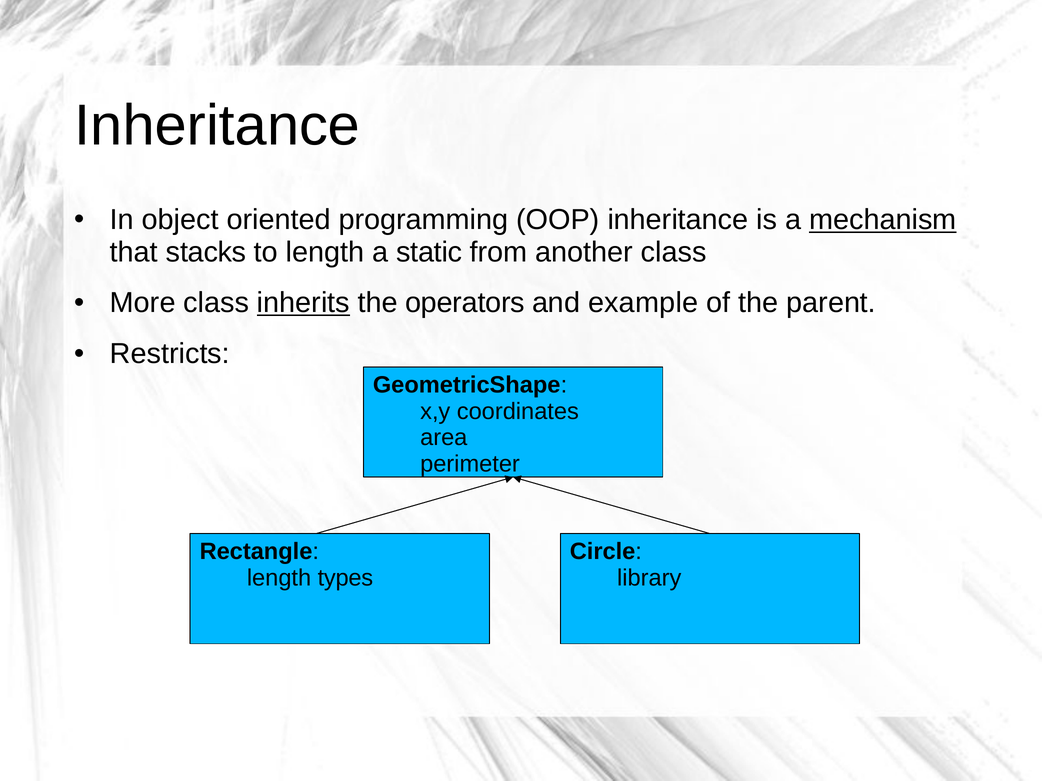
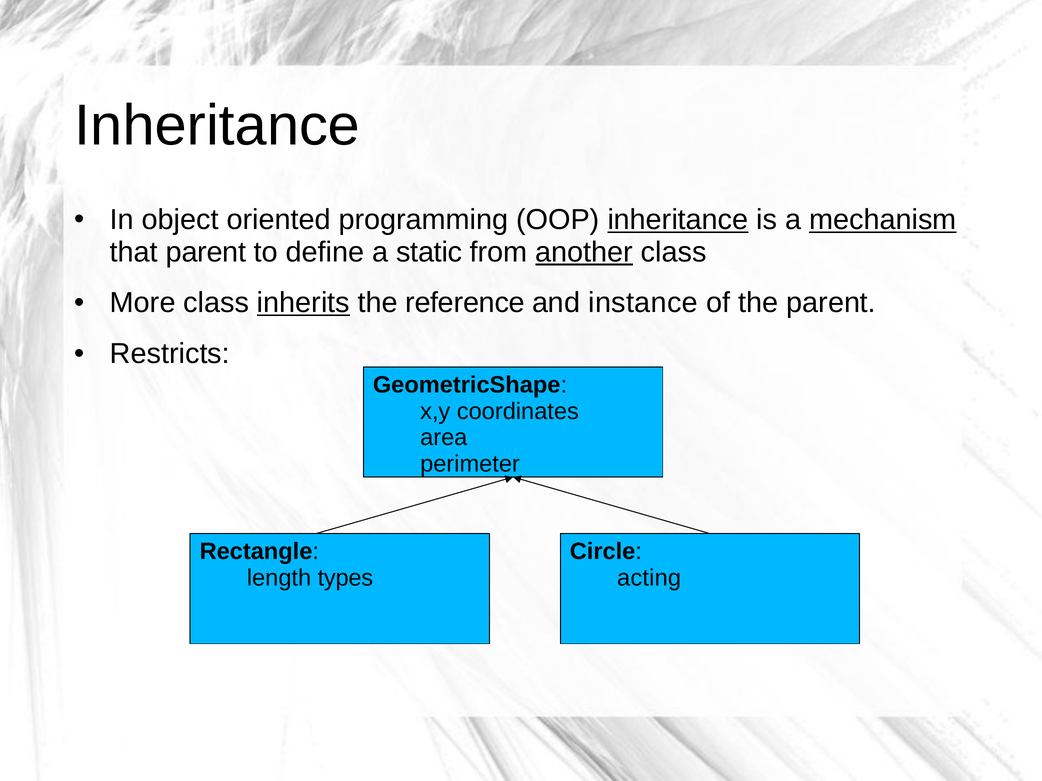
inheritance at (678, 220) underline: none -> present
that stacks: stacks -> parent
to length: length -> define
another underline: none -> present
operators: operators -> reference
example: example -> instance
library: library -> acting
